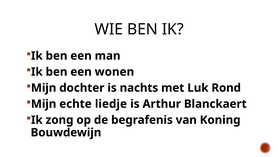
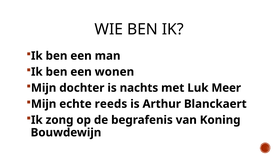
Rond: Rond -> Meer
liedje: liedje -> reeds
